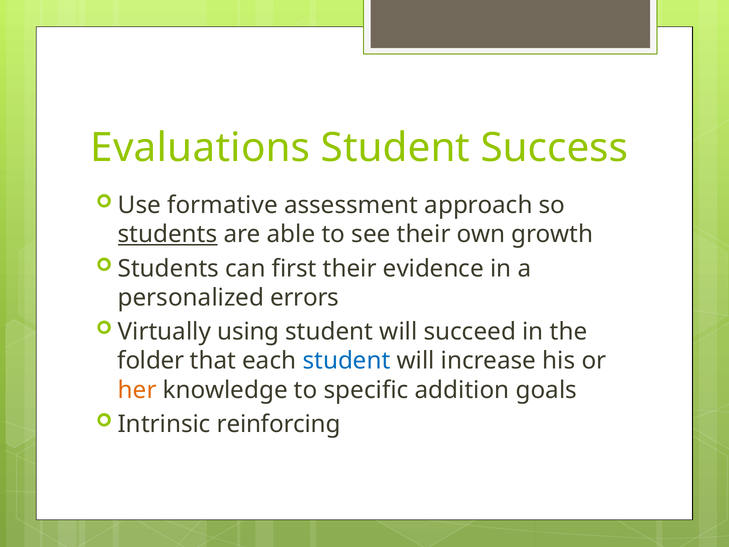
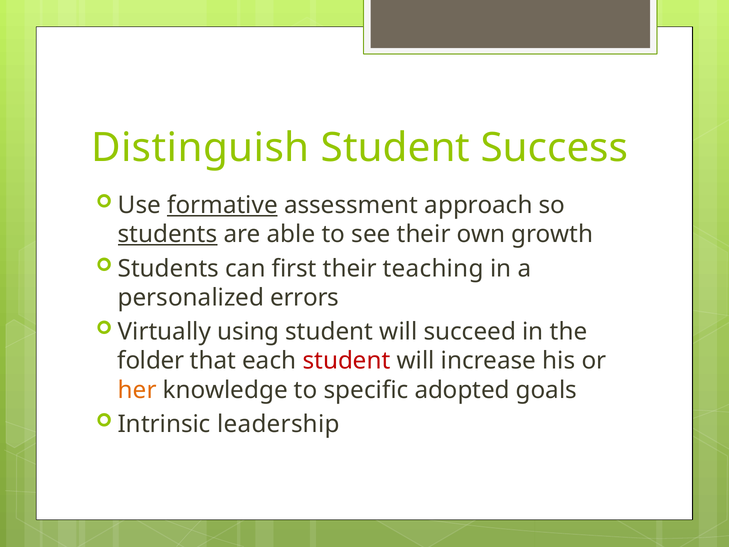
Evaluations: Evaluations -> Distinguish
formative underline: none -> present
evidence: evidence -> teaching
student at (347, 361) colour: blue -> red
addition: addition -> adopted
reinforcing: reinforcing -> leadership
